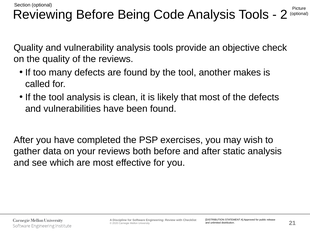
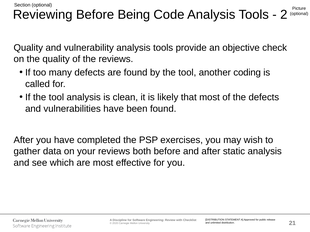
makes: makes -> coding
